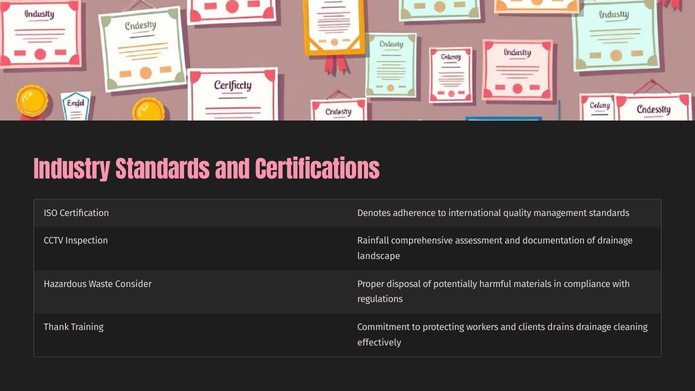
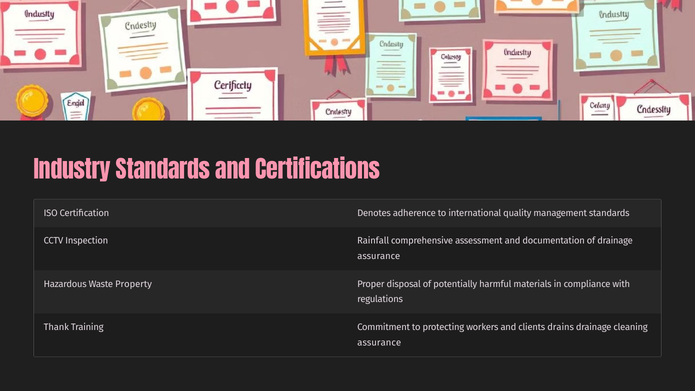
landscape at (379, 256): landscape -> assurance
Consider: Consider -> Property
effectively at (379, 342): effectively -> assurance
